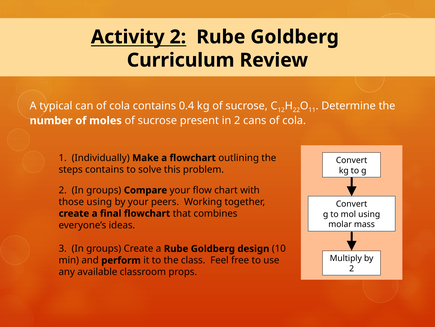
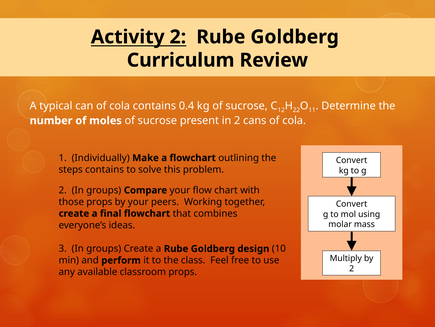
those using: using -> props
